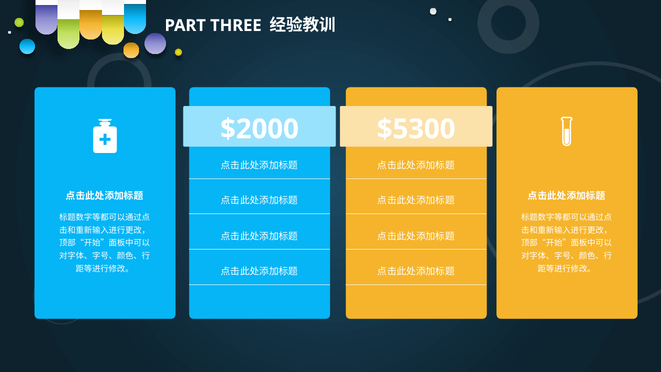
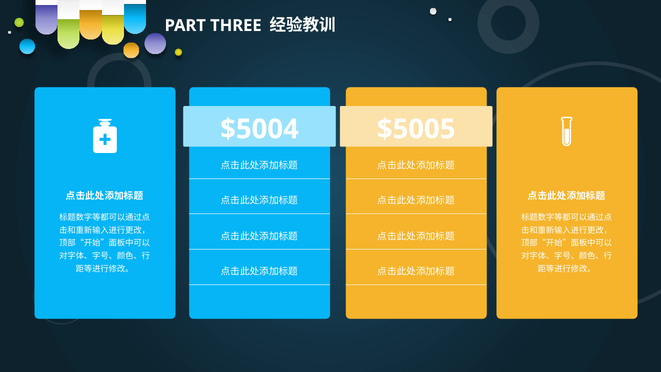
$2000: $2000 -> $5004
$5300: $5300 -> $5005
